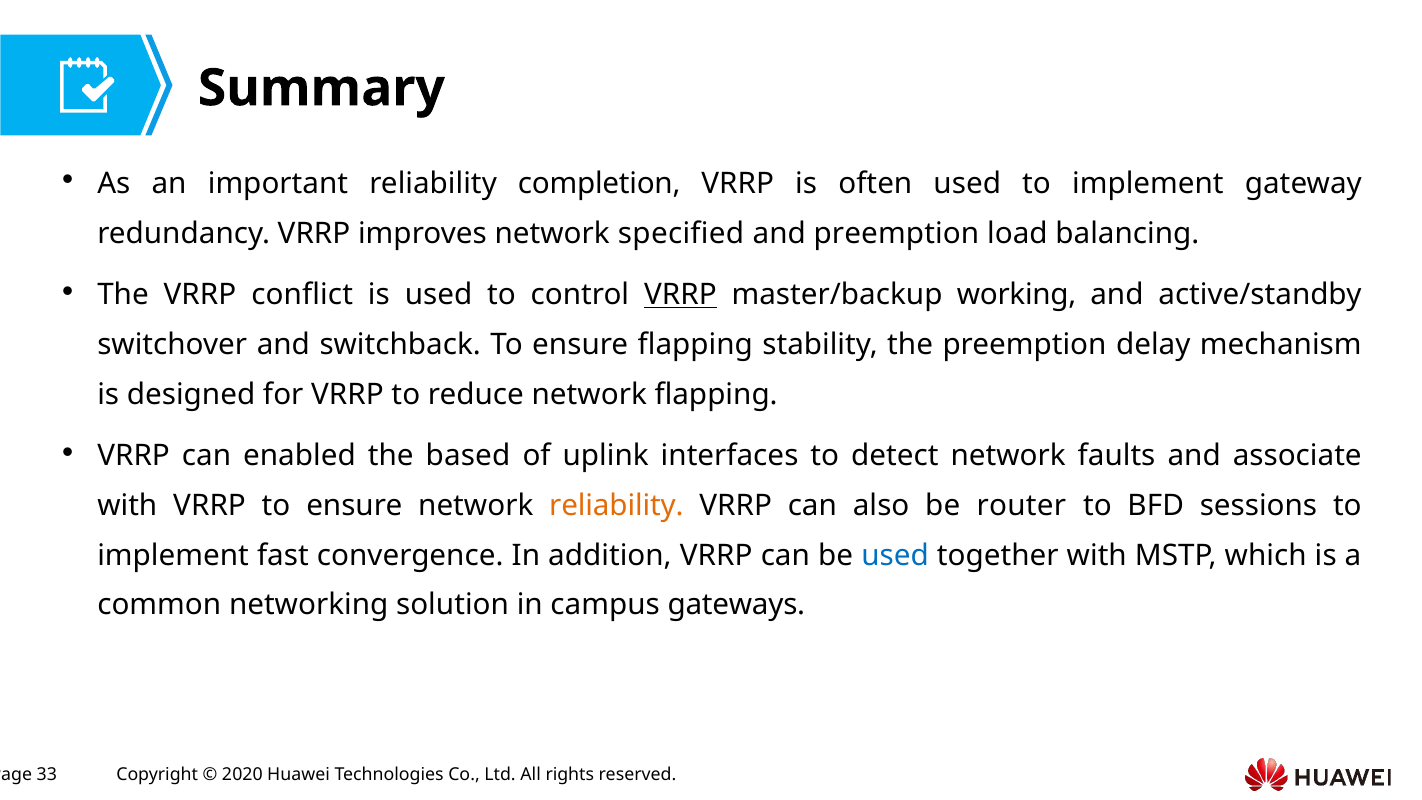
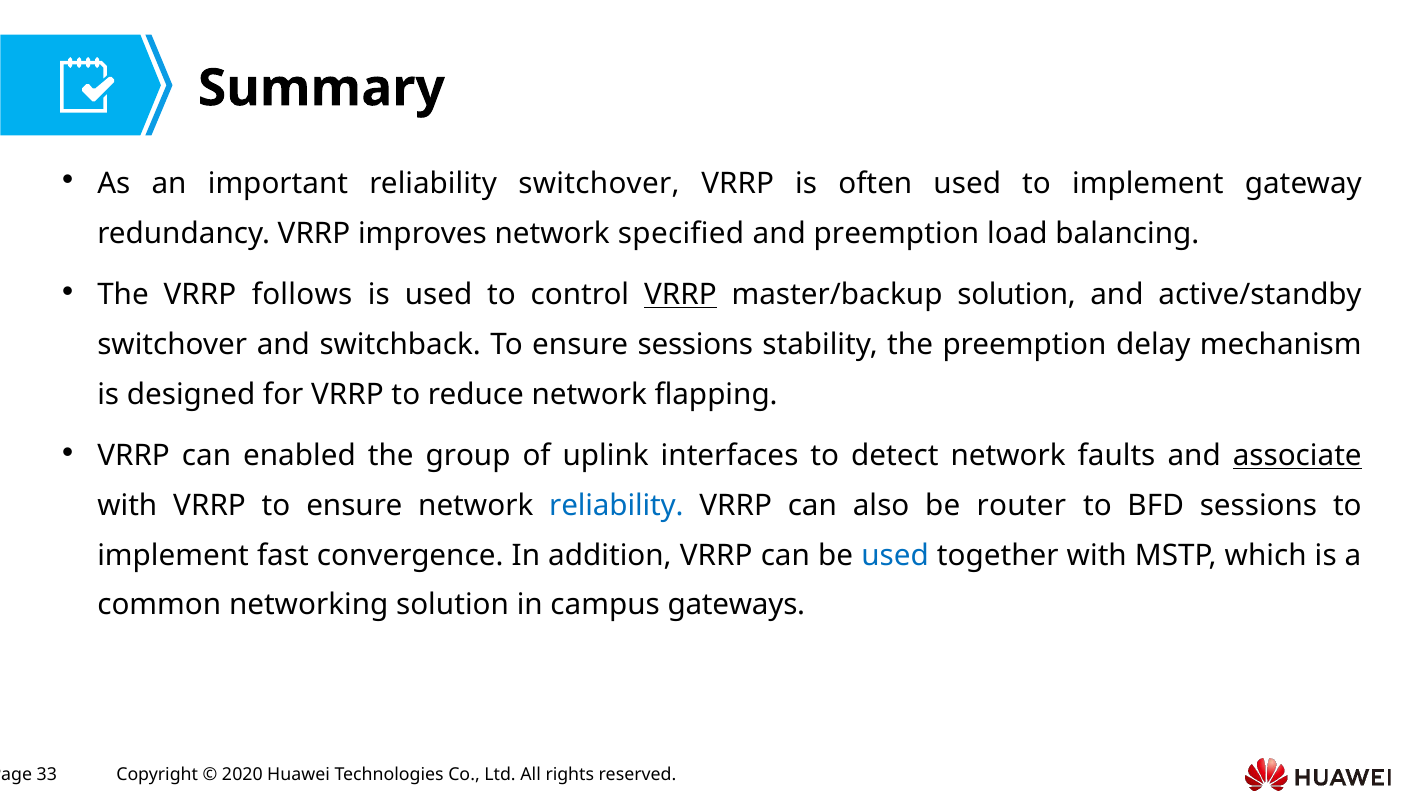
reliability completion: completion -> switchover
conflict: conflict -> follows
master/backup working: working -> solution
ensure flapping: flapping -> sessions
based: based -> group
associate underline: none -> present
reliability at (616, 505) colour: orange -> blue
